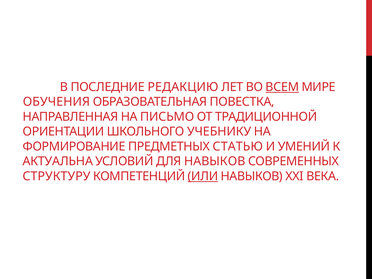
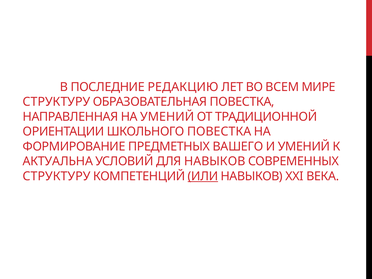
ВСЕМ underline: present -> none
ОБУЧЕНИЯ at (56, 102): ОБУЧЕНИЯ -> СТРУКТУРУ
НА ПИСЬМО: ПИСЬМО -> УМЕНИЙ
ШКОЛЬНОГО УЧЕБНИКУ: УЧЕБНИКУ -> ПОВЕСТКА
СТАТЬЮ: СТАТЬЮ -> ВАШЕГО
